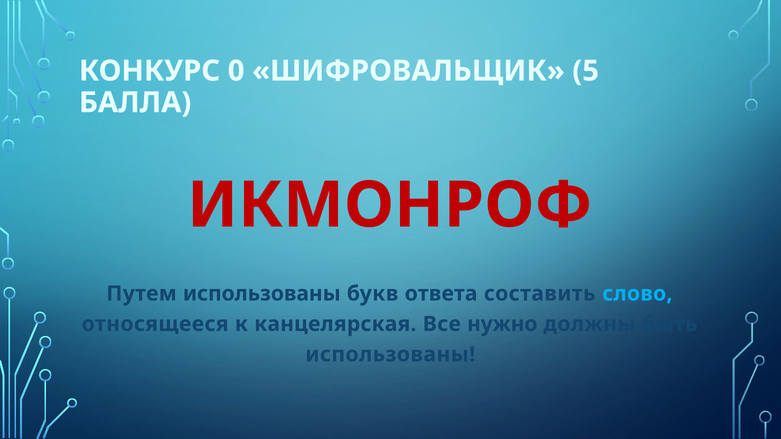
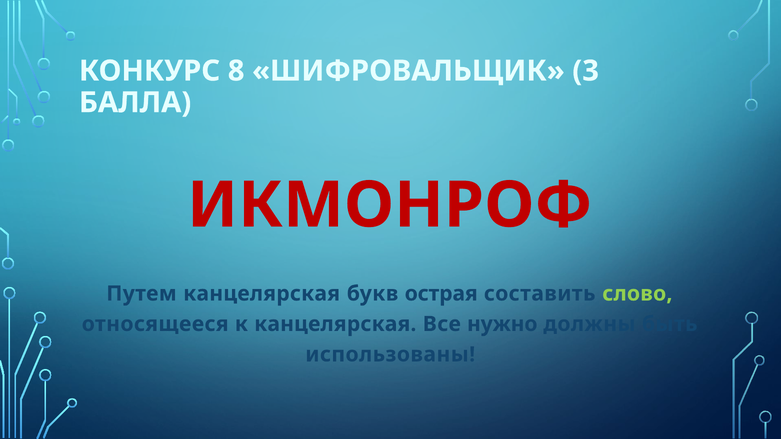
0: 0 -> 8
5: 5 -> 3
Путем использованы: использованы -> канцелярская
ответа: ответа -> острая
слово colour: light blue -> light green
